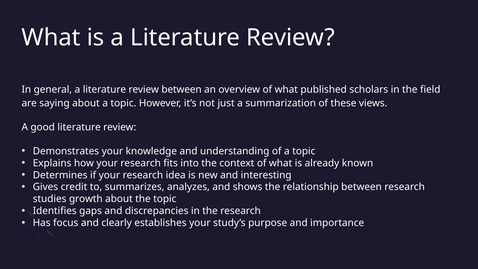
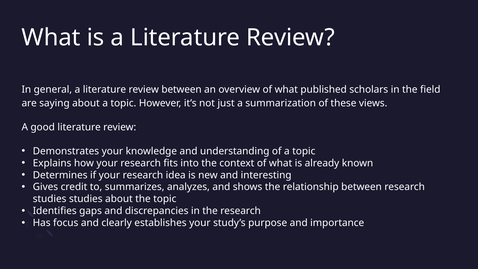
studies growth: growth -> studies
